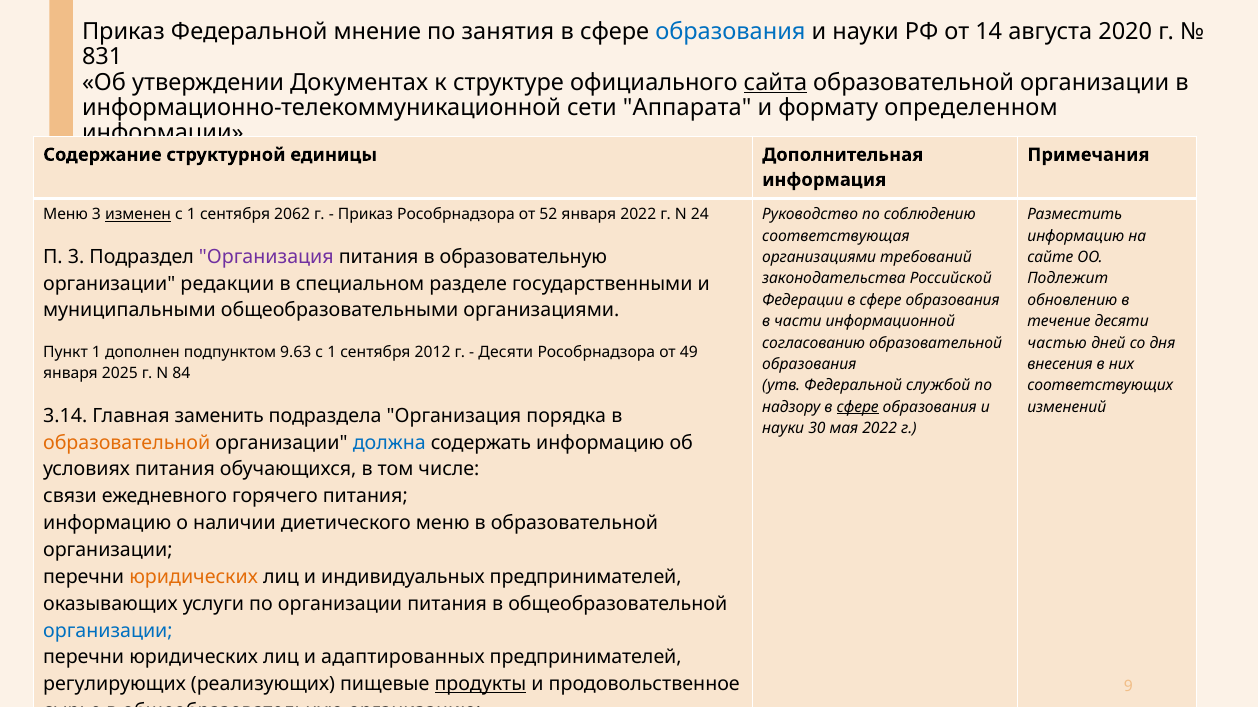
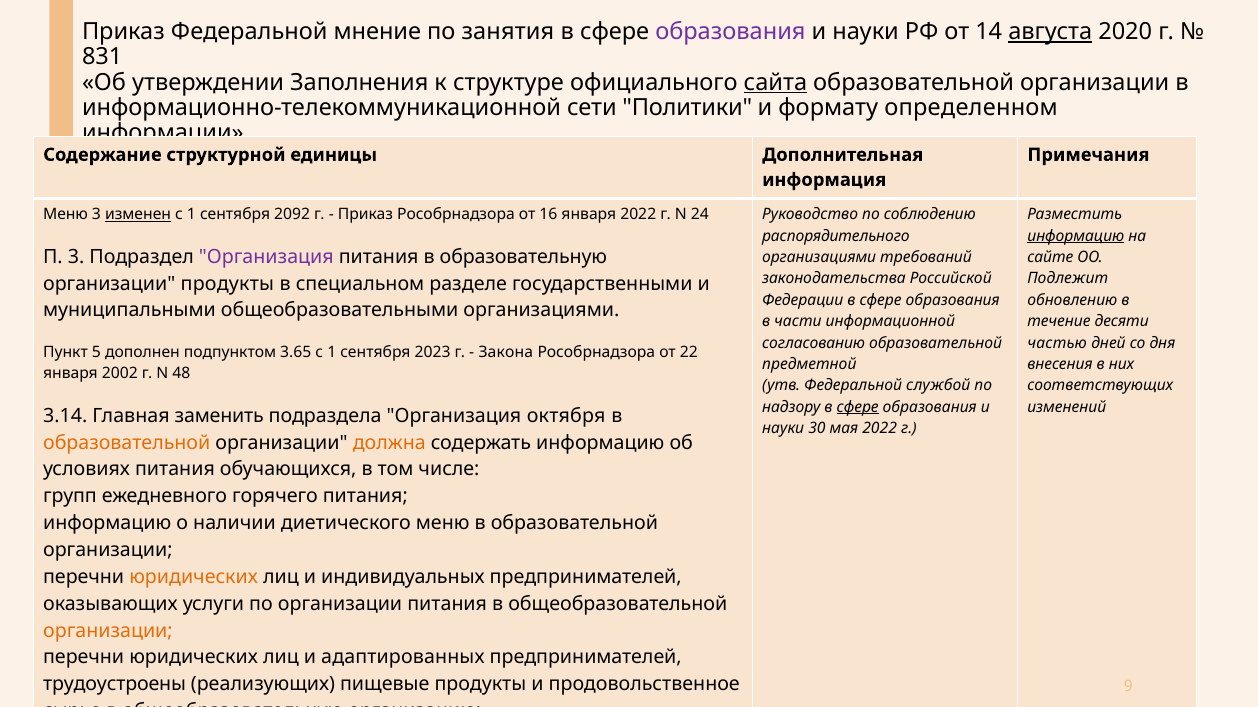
образования at (730, 32) colour: blue -> purple
августа underline: none -> present
Документах: Документах -> Заполнения
Аппарата: Аппарата -> Политики
2062: 2062 -> 2092
52: 52 -> 16
соответствующая: соответствующая -> распорядительного
информацию at (1076, 236) underline: none -> present
организации редакции: редакции -> продукты
Пункт 1: 1 -> 5
9.63: 9.63 -> 3.65
2012: 2012 -> 2023
Десяти at (506, 353): Десяти -> Закона
49: 49 -> 22
образования at (809, 365): образования -> предметной
2025: 2025 -> 2002
84: 84 -> 48
порядка: порядка -> октября
должна colour: blue -> orange
связи at (70, 497): связи -> групп
организации at (108, 631) colour: blue -> orange
регулирующих: регулирующих -> трудоустроены
продукты at (480, 685) underline: present -> none
